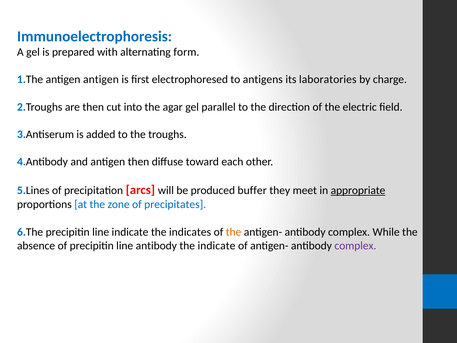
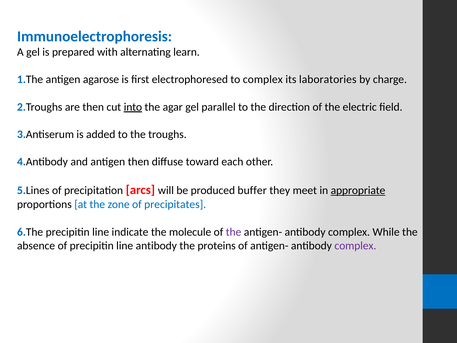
form: form -> learn
antigen antigen: antigen -> agarose
to antigens: antigens -> complex
into underline: none -> present
indicates: indicates -> molecule
the at (234, 232) colour: orange -> purple
the indicate: indicate -> proteins
